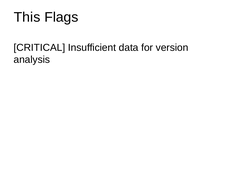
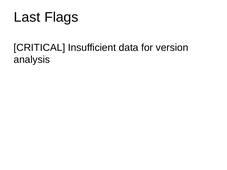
This: This -> Last
